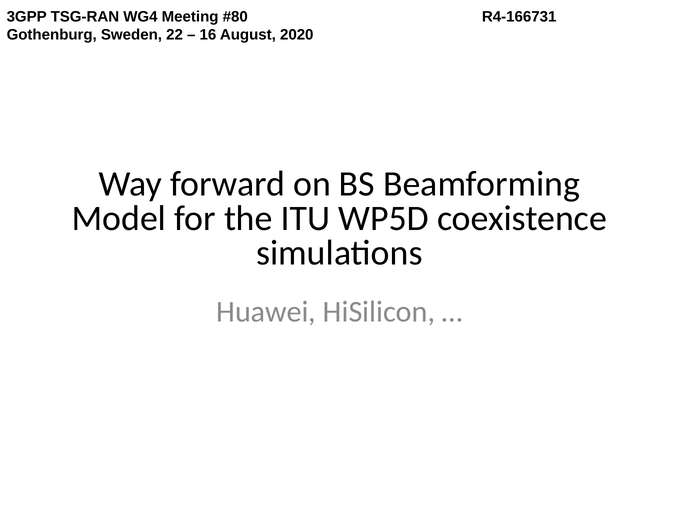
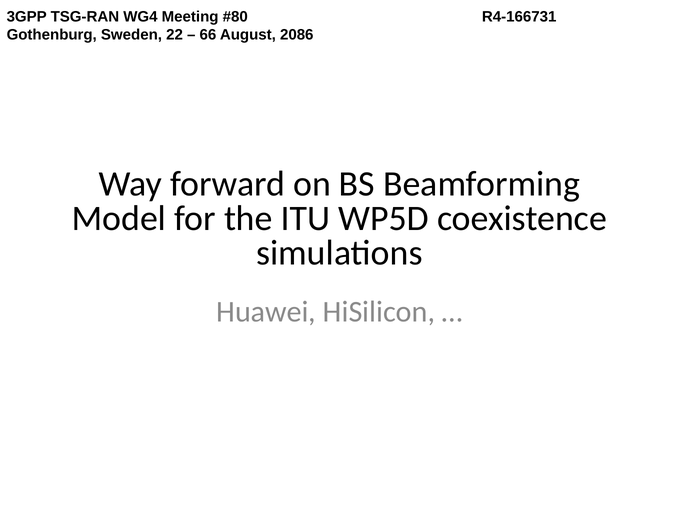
16: 16 -> 66
2020: 2020 -> 2086
